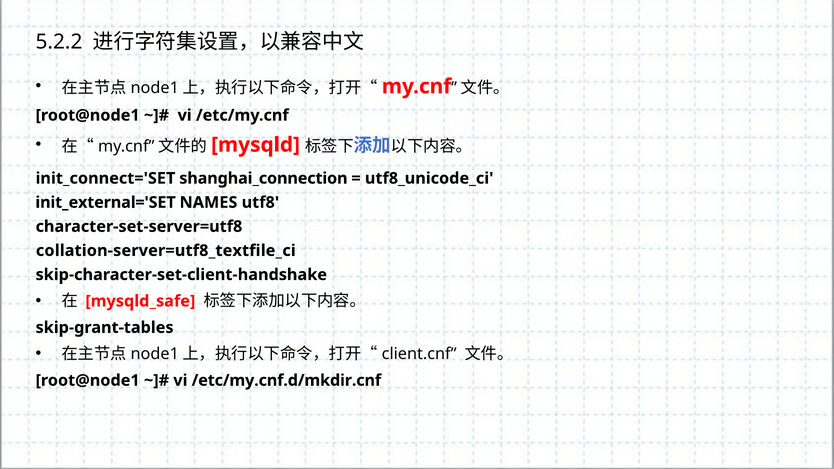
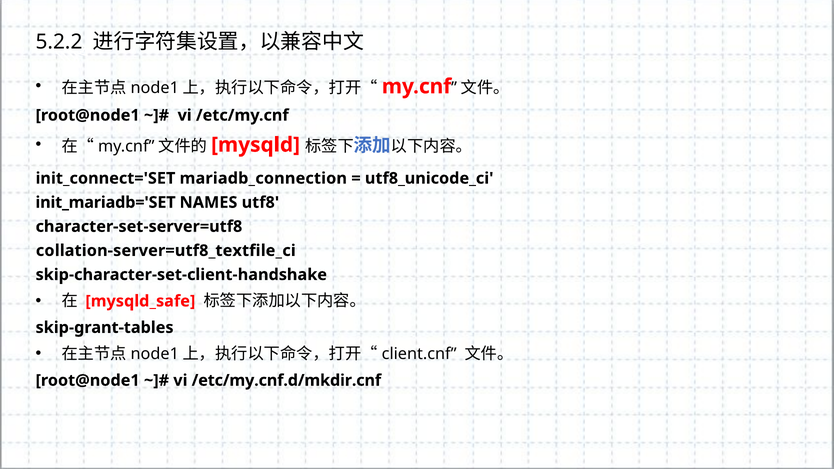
shanghai_connection: shanghai_connection -> mariadb_connection
init_external='SET: init_external='SET -> init_mariadb='SET
